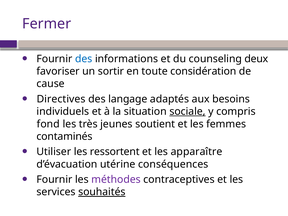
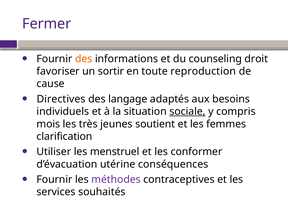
des at (84, 59) colour: blue -> orange
deux: deux -> droit
considération: considération -> reproduction
fond: fond -> mois
contaminés: contaminés -> clarification
ressortent: ressortent -> menstruel
apparaître: apparaître -> conformer
souhaités underline: present -> none
